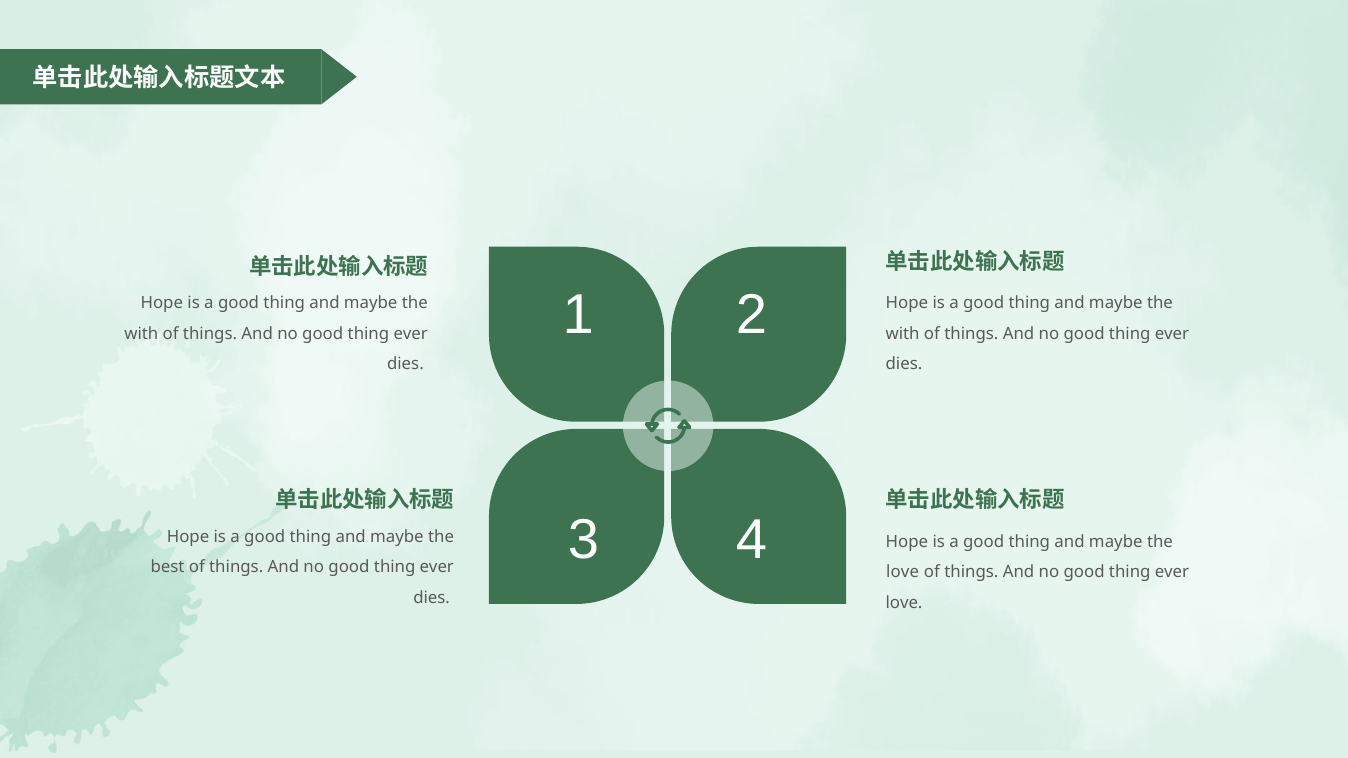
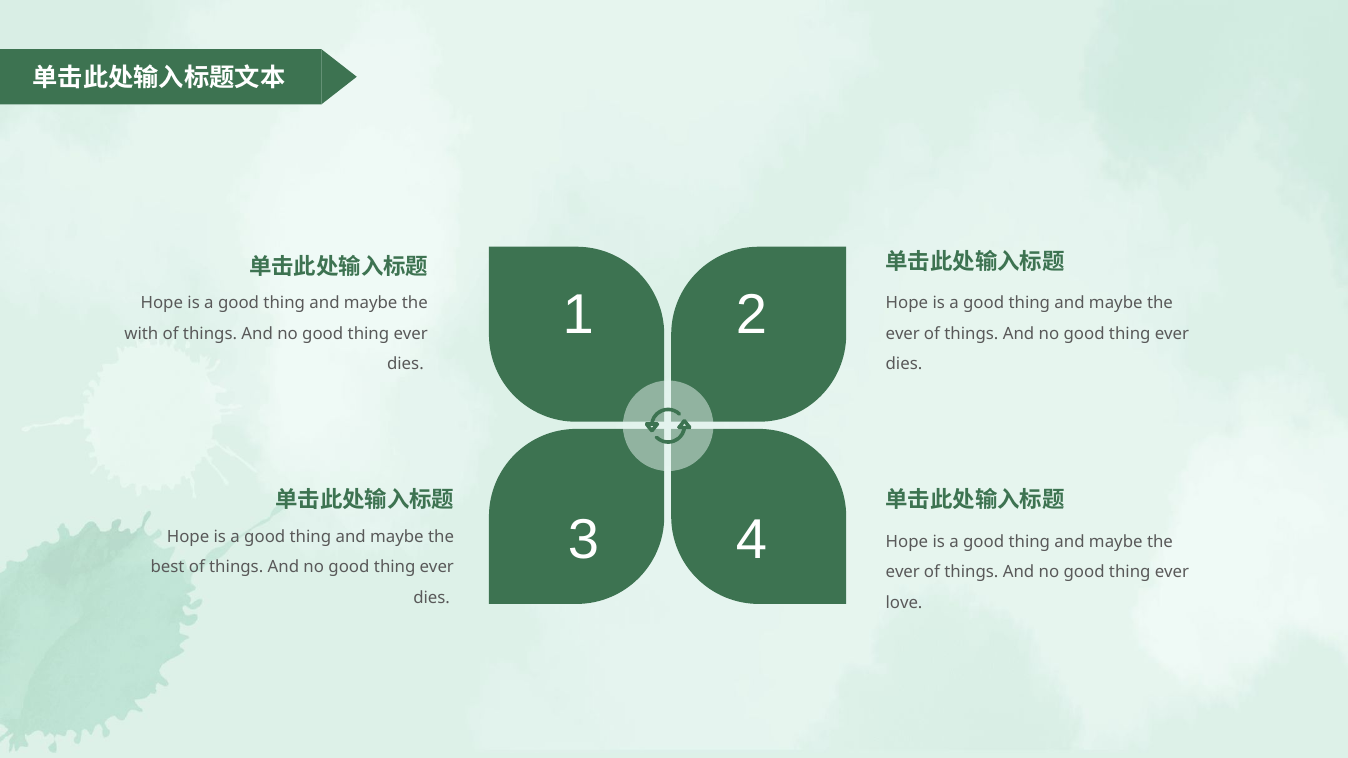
with at (903, 334): with -> ever
love at (903, 573): love -> ever
